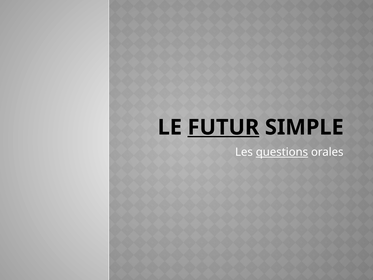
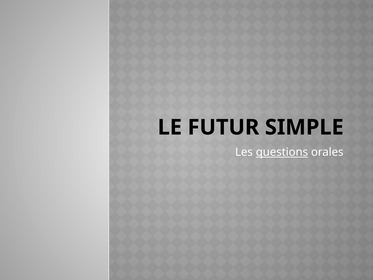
FUTUR underline: present -> none
